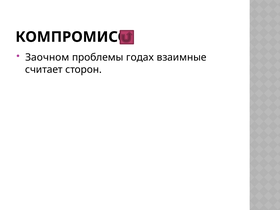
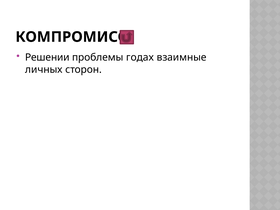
Заочном: Заочном -> Решении
считает: считает -> личных
